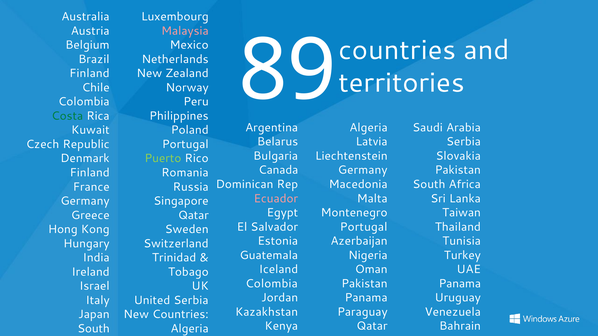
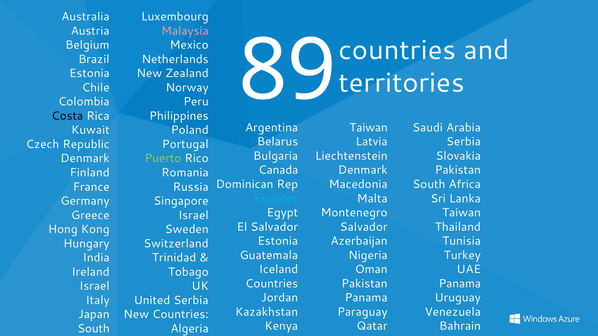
Finland at (89, 73): Finland -> Estonia
Costa colour: green -> black
Algeria at (369, 128): Algeria -> Taiwan
Germany at (363, 170): Germany -> Denmark
Ecuador colour: pink -> light blue
Qatar at (193, 215): Qatar -> Israel
Portugal at (364, 227): Portugal -> Salvador
Colombia at (272, 284): Colombia -> Countries
